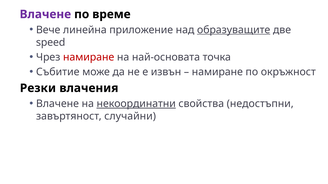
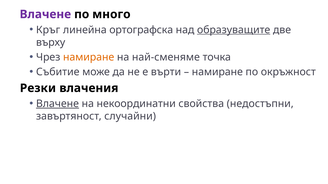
време: време -> много
Вече: Вече -> Кръг
приложение: приложение -> ортографска
speed: speed -> върху
намиране at (89, 57) colour: red -> orange
най-основата: най-основата -> най-сменяме
извън: извън -> върти
Влачене at (57, 104) underline: none -> present
некоординатни underline: present -> none
